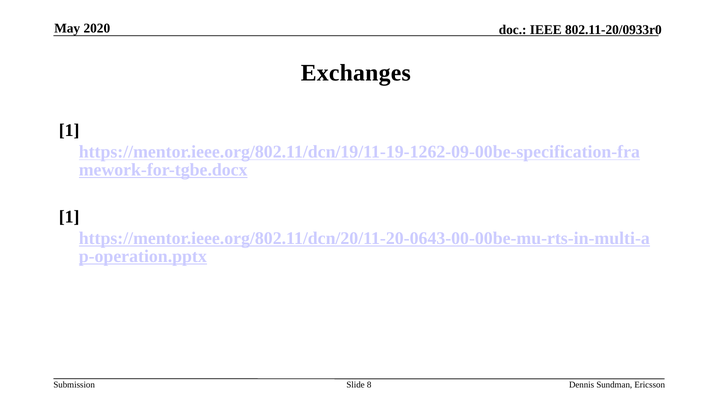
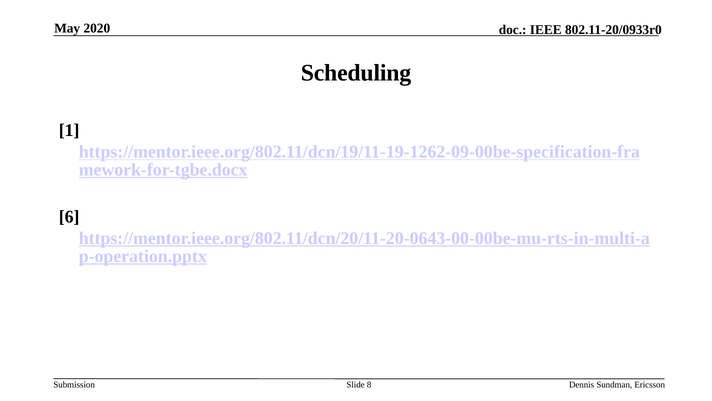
Exchanges: Exchanges -> Scheduling
1 at (69, 217): 1 -> 6
